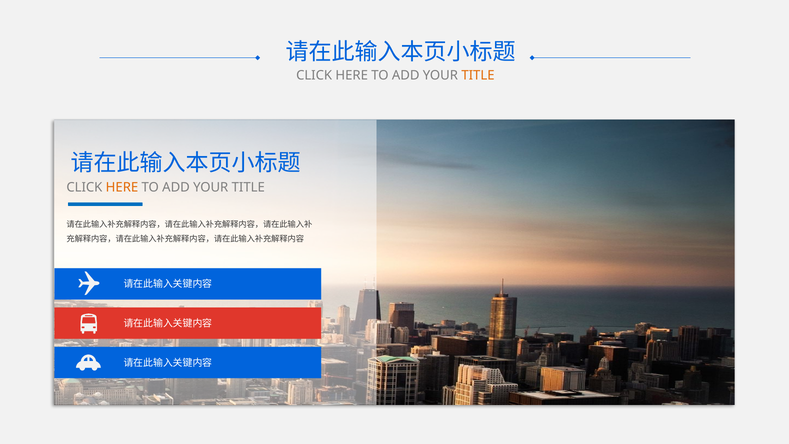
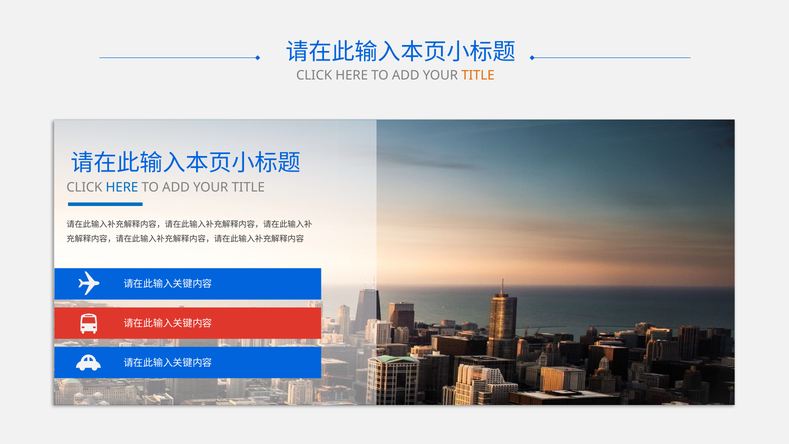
HERE at (122, 187) colour: orange -> blue
